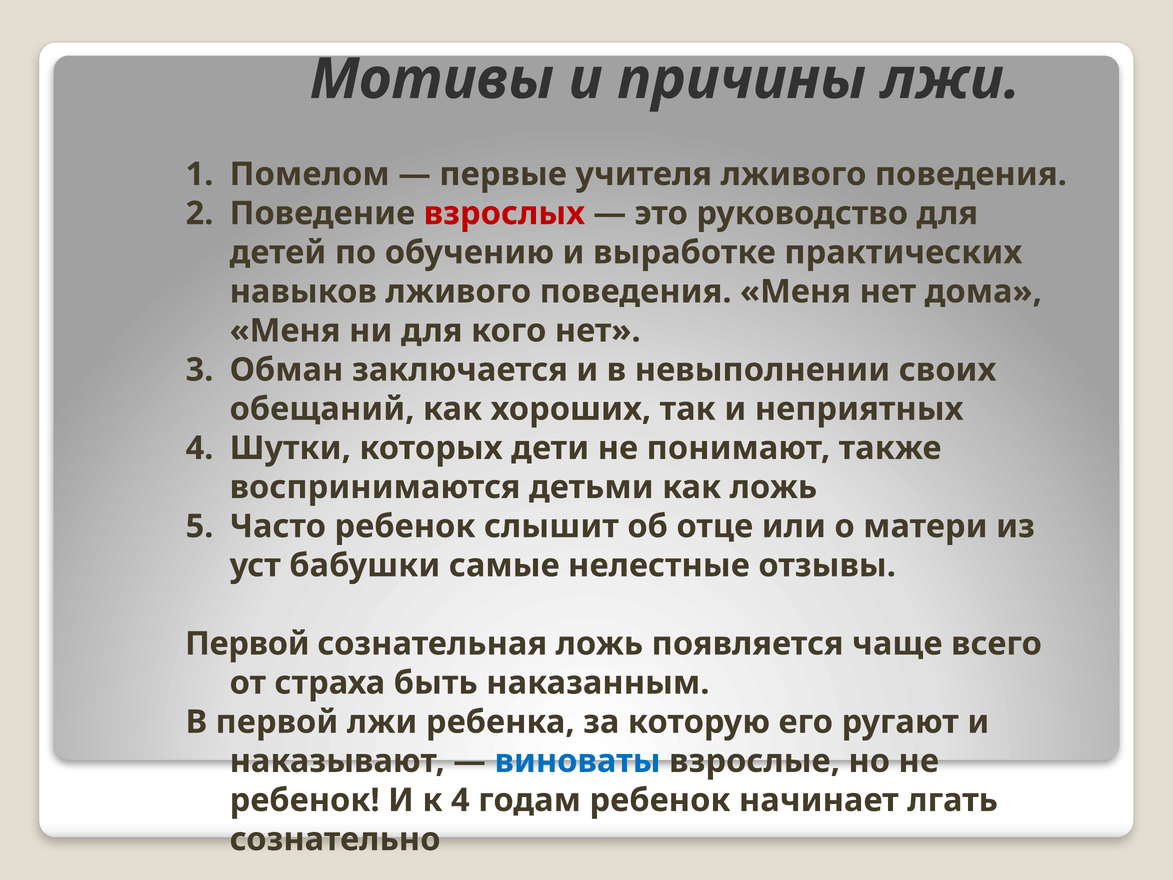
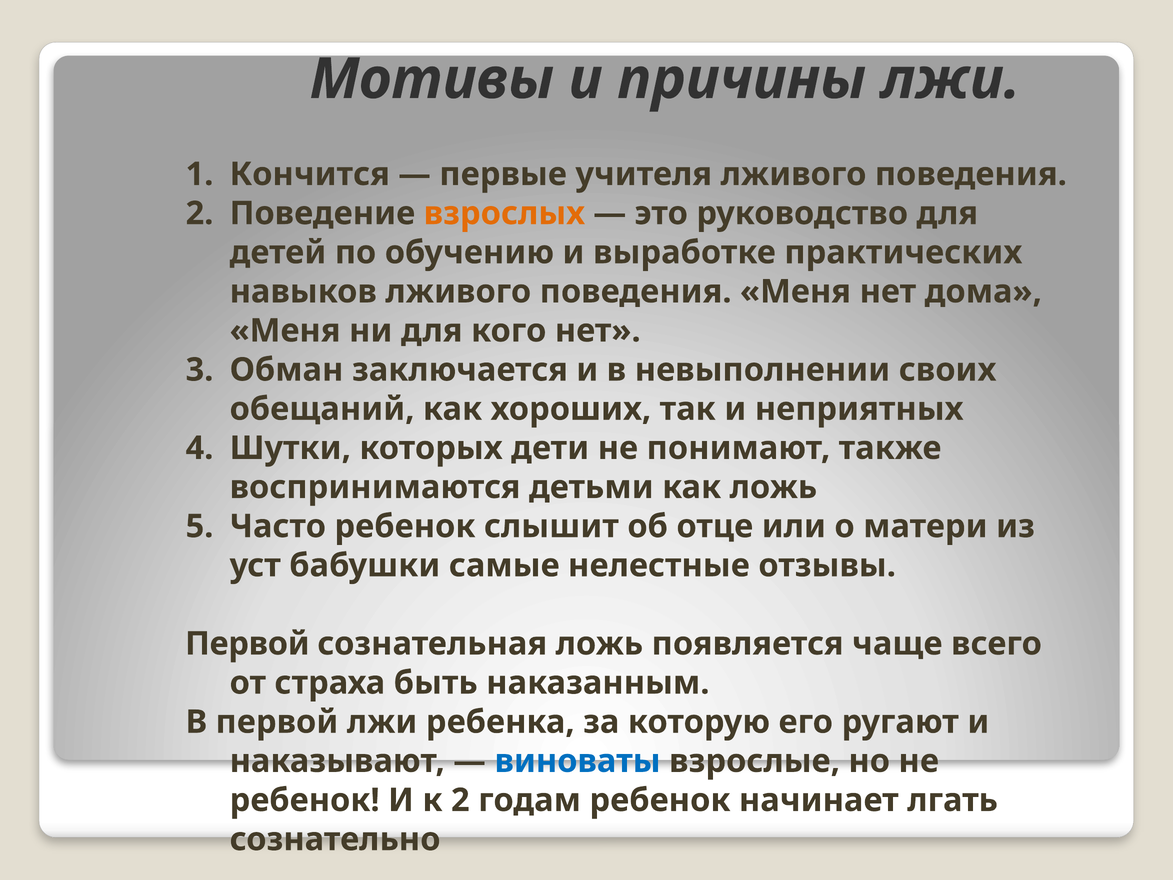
Помелом: Помелом -> Кончится
взрослых colour: red -> orange
к 4: 4 -> 2
